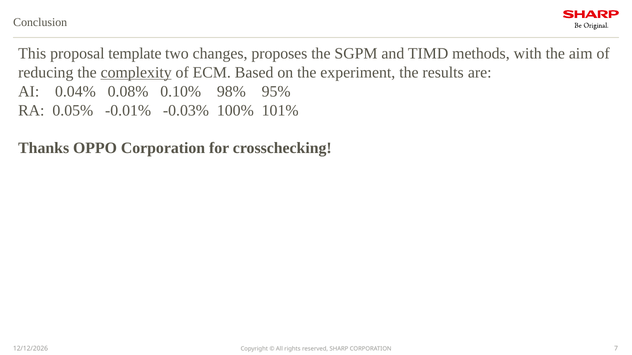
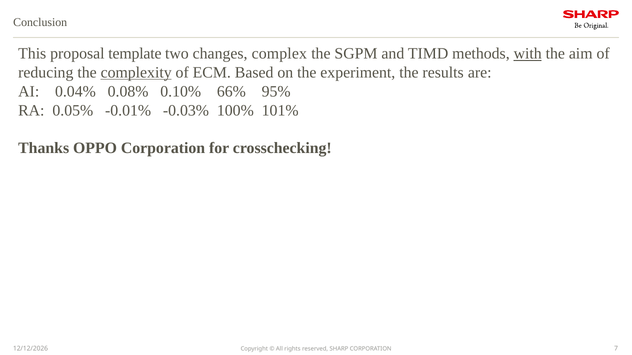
proposes: proposes -> complex
with underline: none -> present
98%: 98% -> 66%
